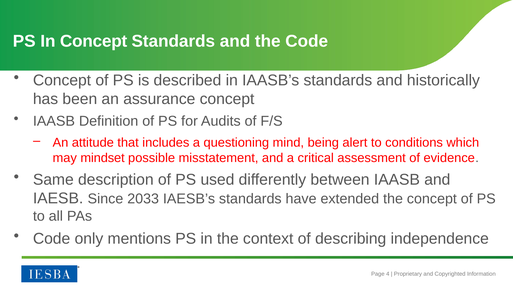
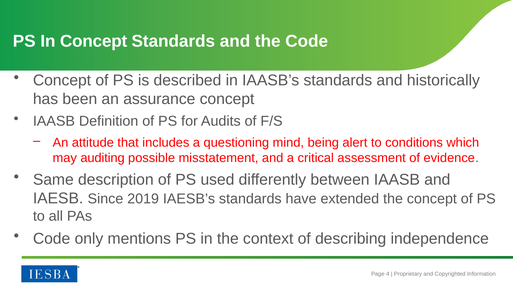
mindset: mindset -> auditing
2033: 2033 -> 2019
